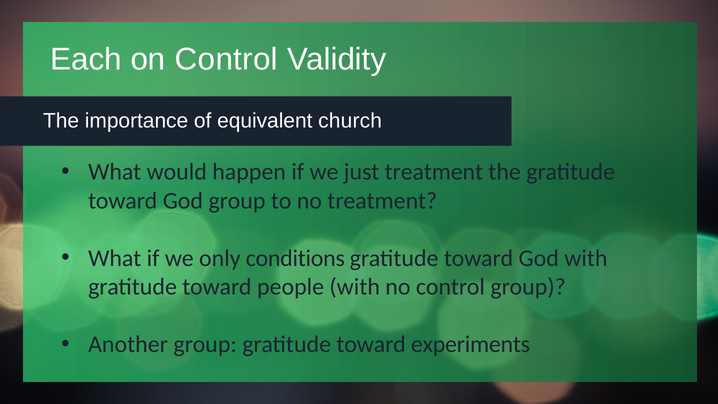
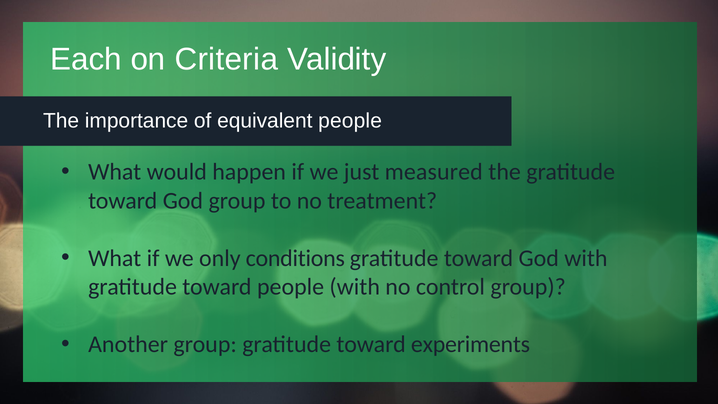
on Control: Control -> Criteria
equivalent church: church -> people
just treatment: treatment -> measured
